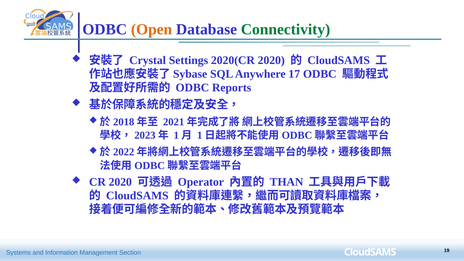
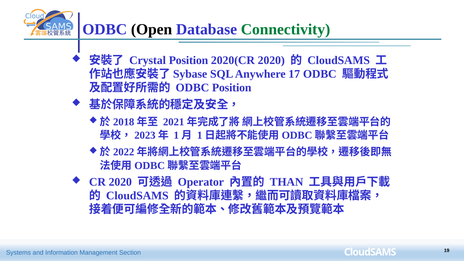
Open colour: orange -> black
Crystal Settings: Settings -> Position
ODBC Reports: Reports -> Position
